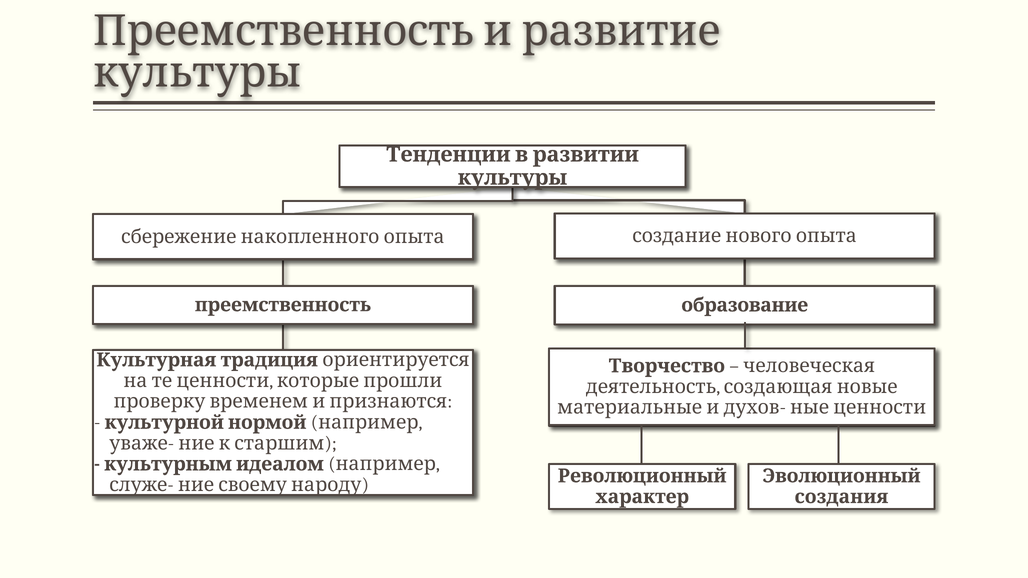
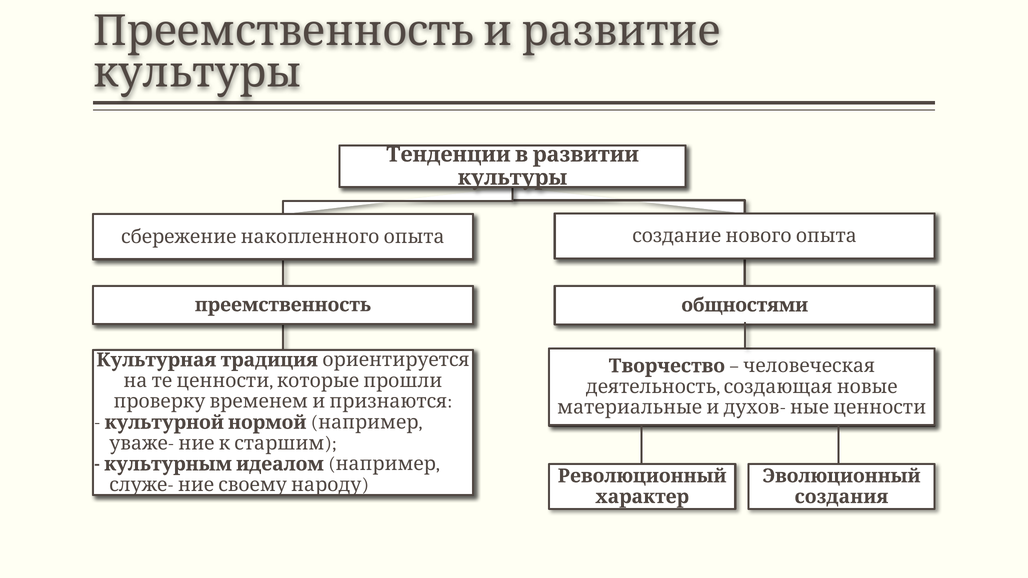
образование: образование -> общностями
